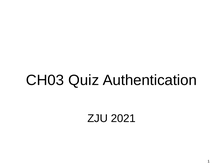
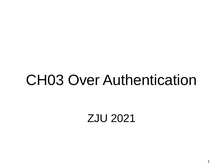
Quiz: Quiz -> Over
